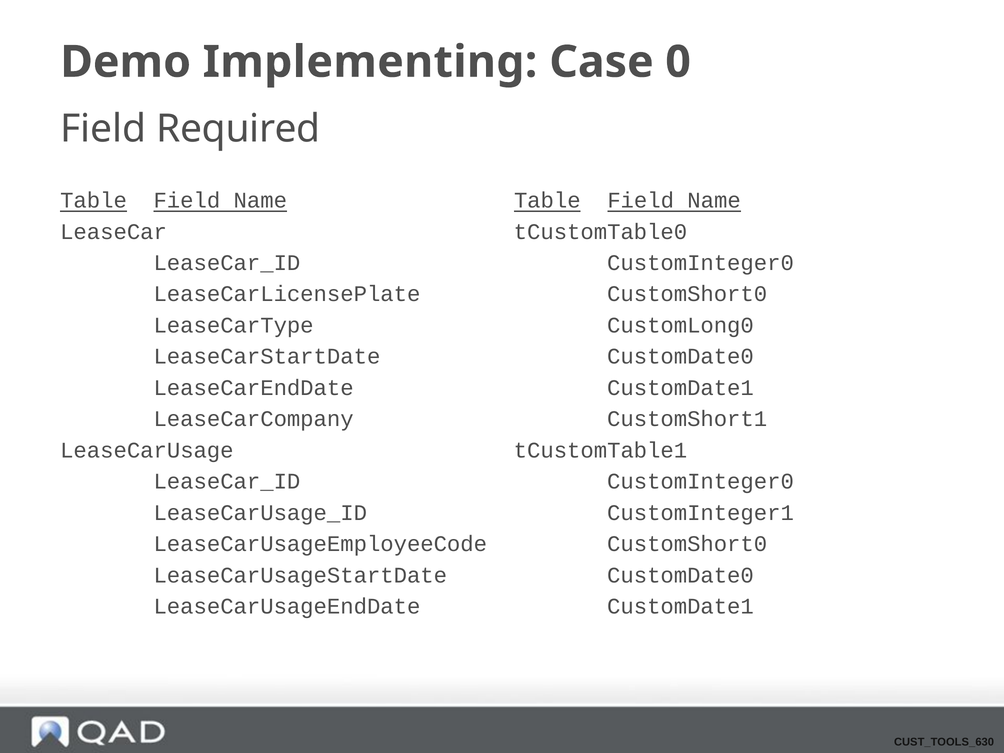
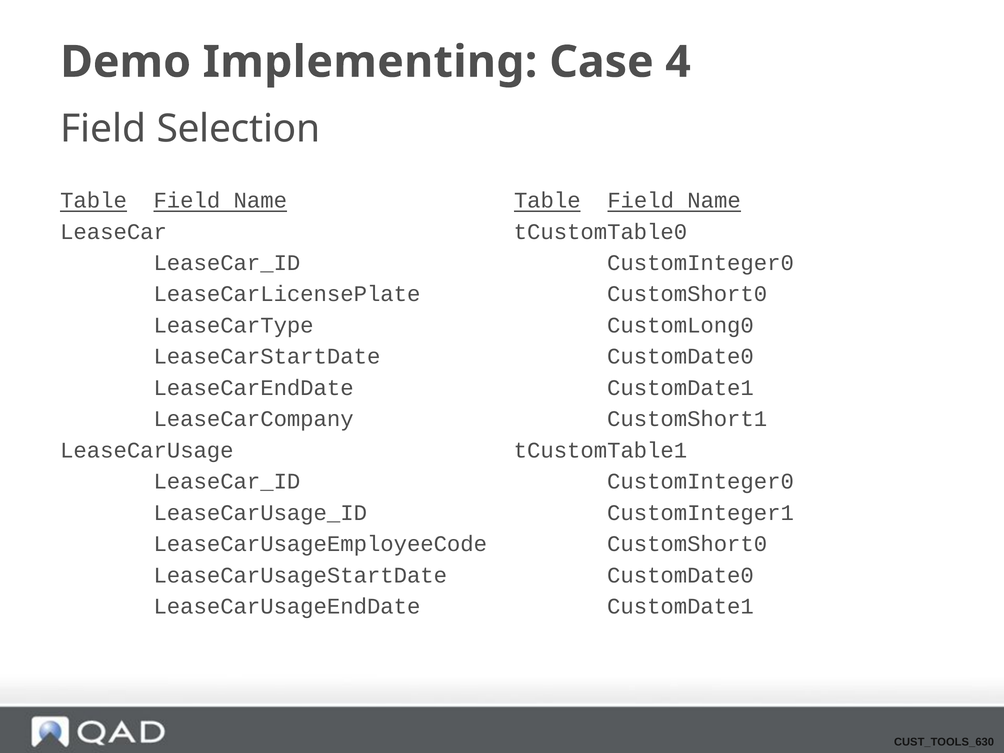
0: 0 -> 4
Required: Required -> Selection
